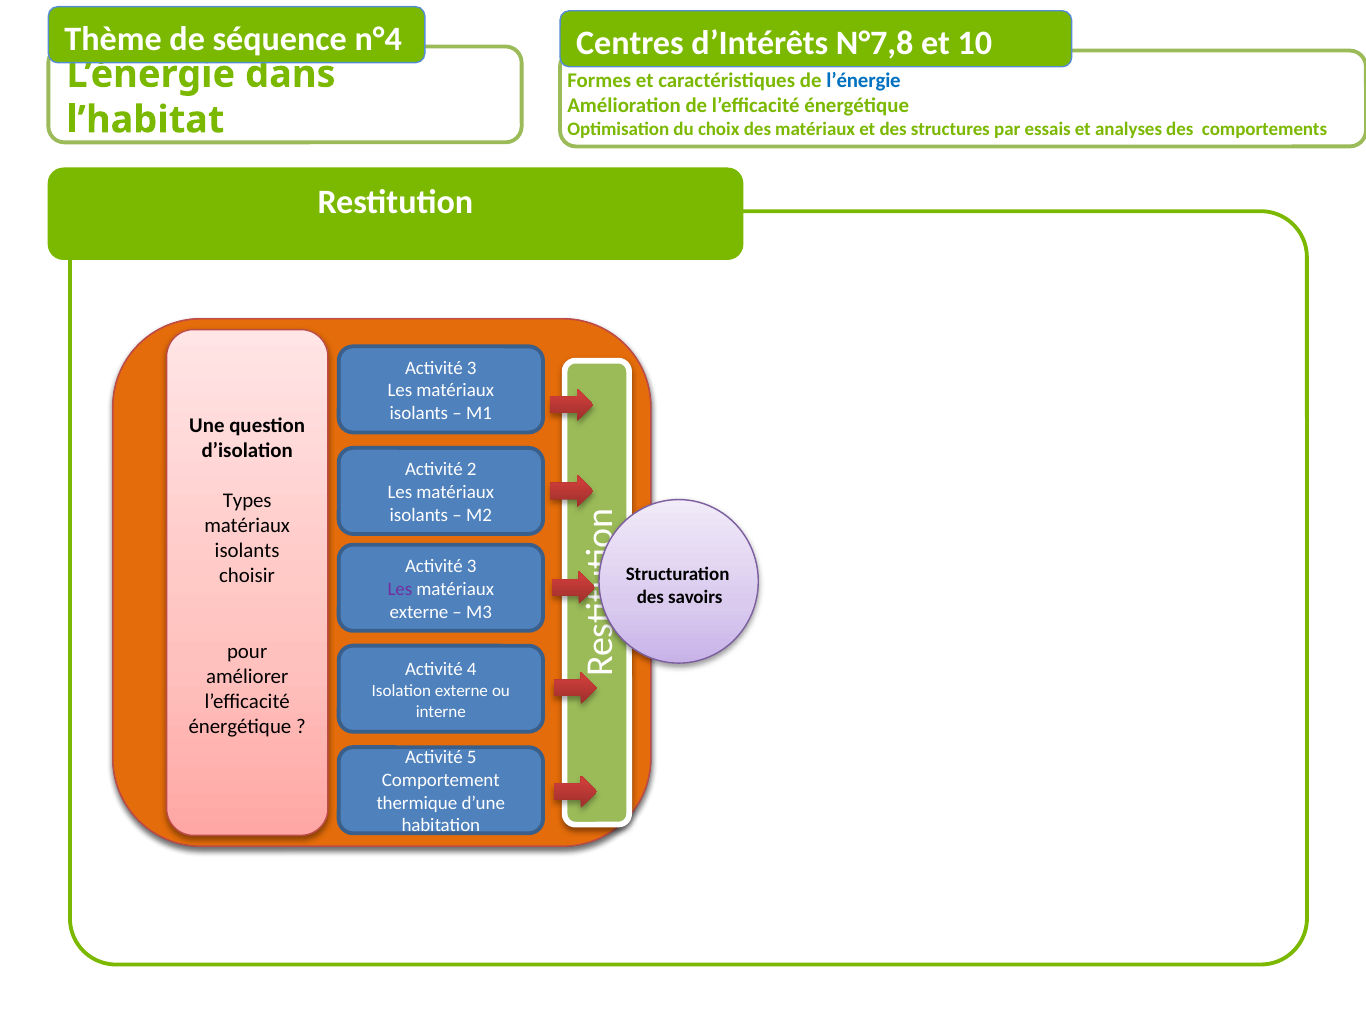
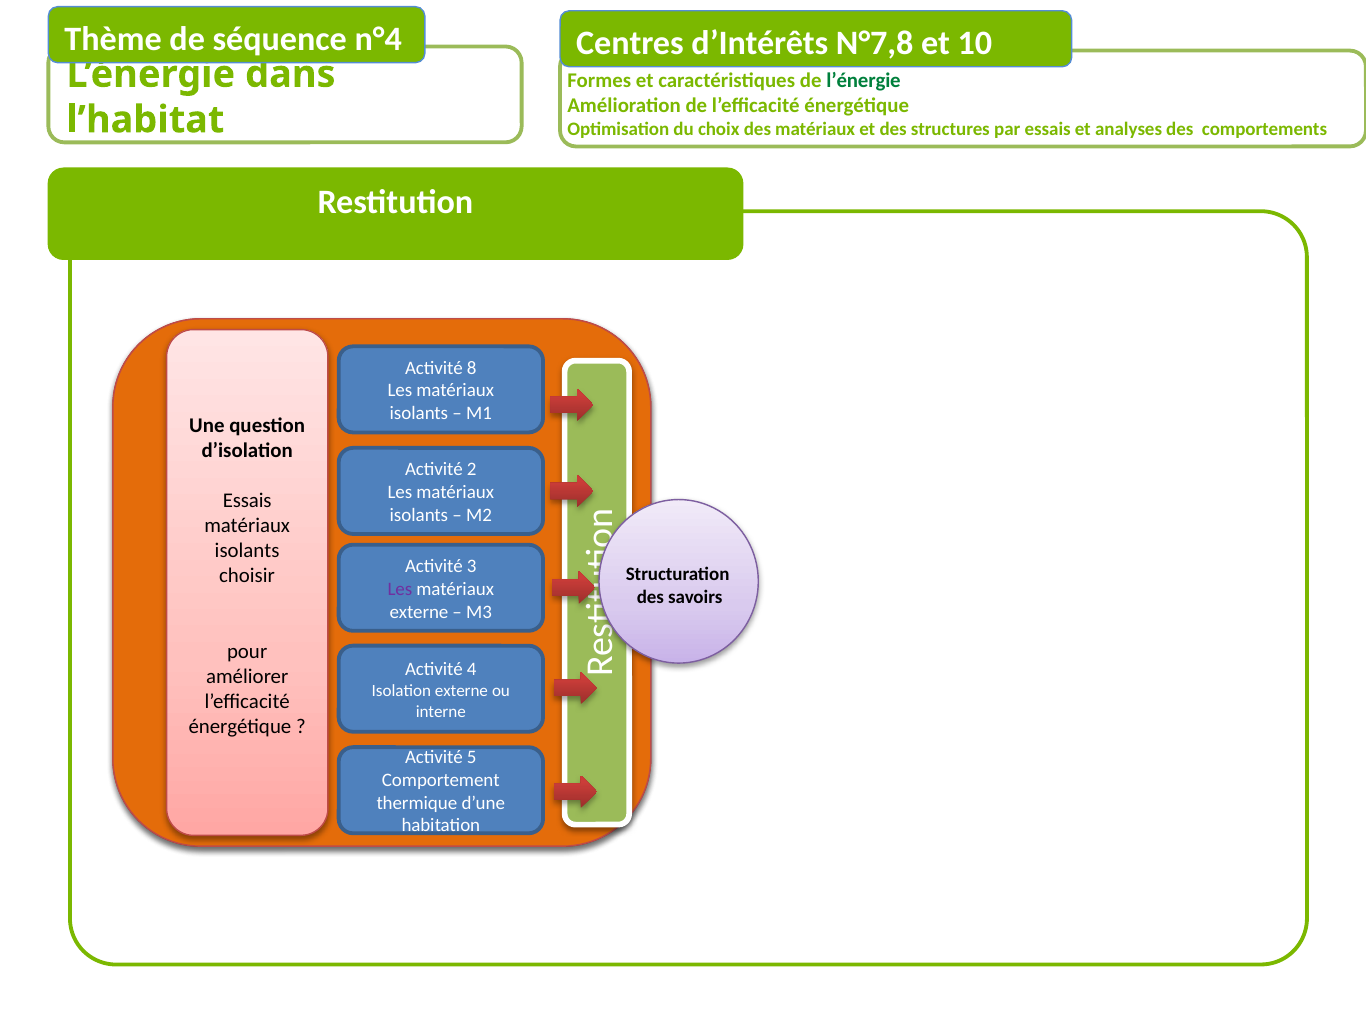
l’énergie at (864, 81) colour: blue -> green
3 at (472, 368): 3 -> 8
Types at (247, 500): Types -> Essais
